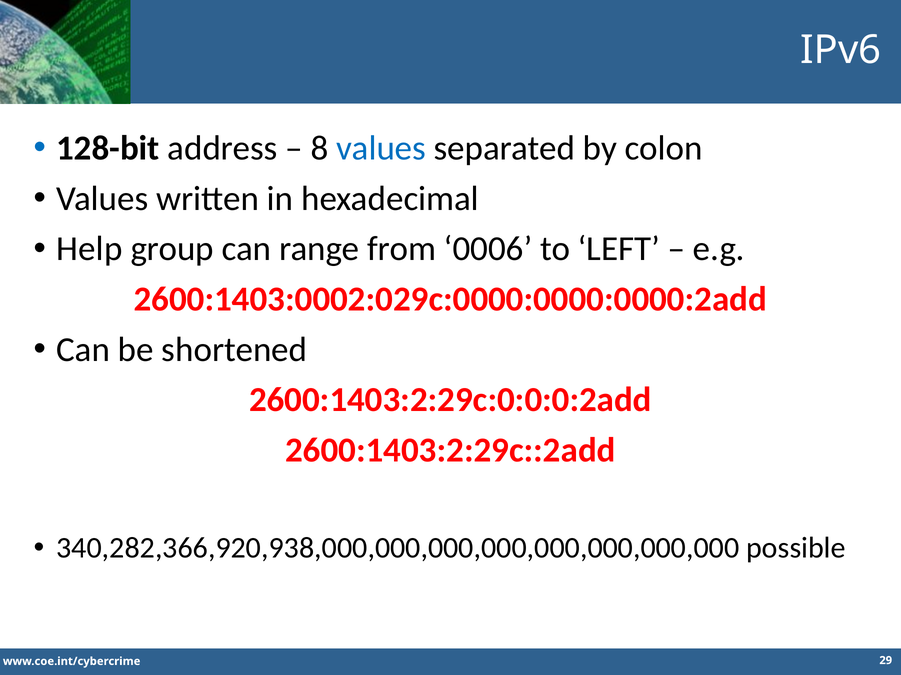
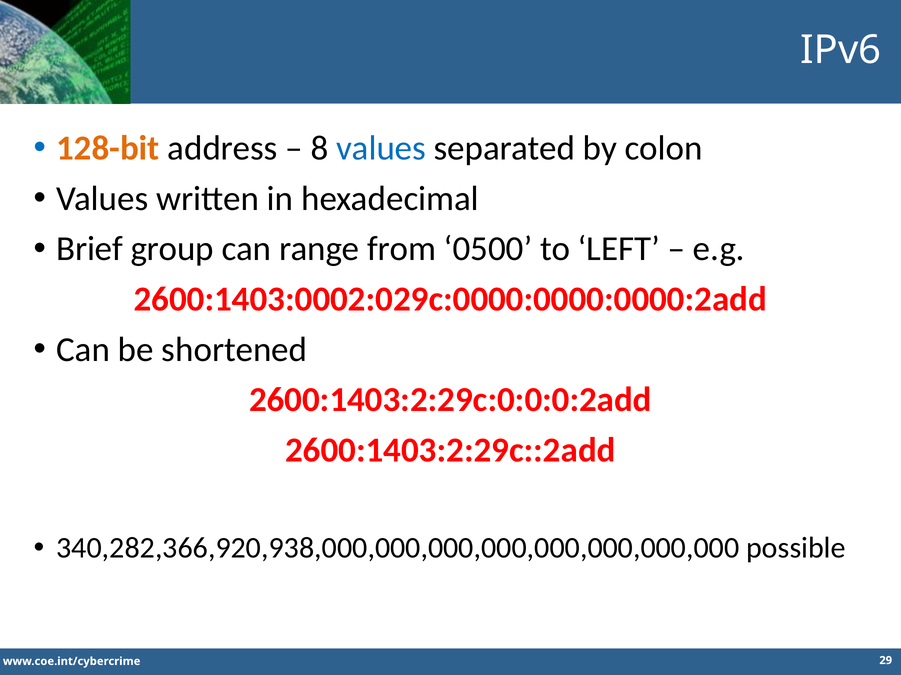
128-bit colour: black -> orange
Help: Help -> Brief
0006: 0006 -> 0500
